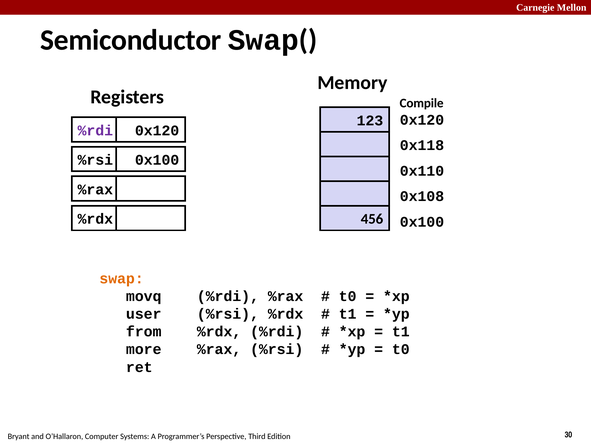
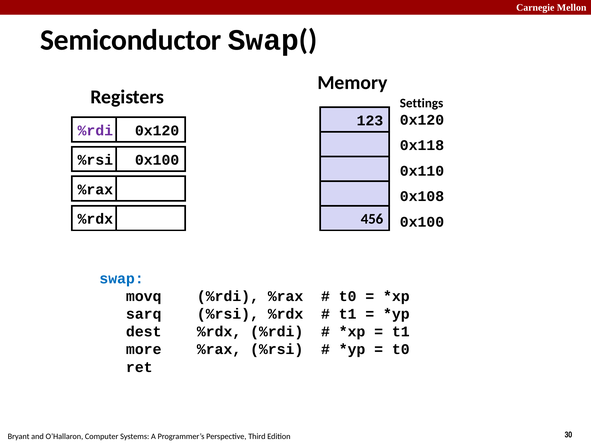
Compile: Compile -> Settings
swap colour: orange -> blue
user: user -> sarq
from: from -> dest
